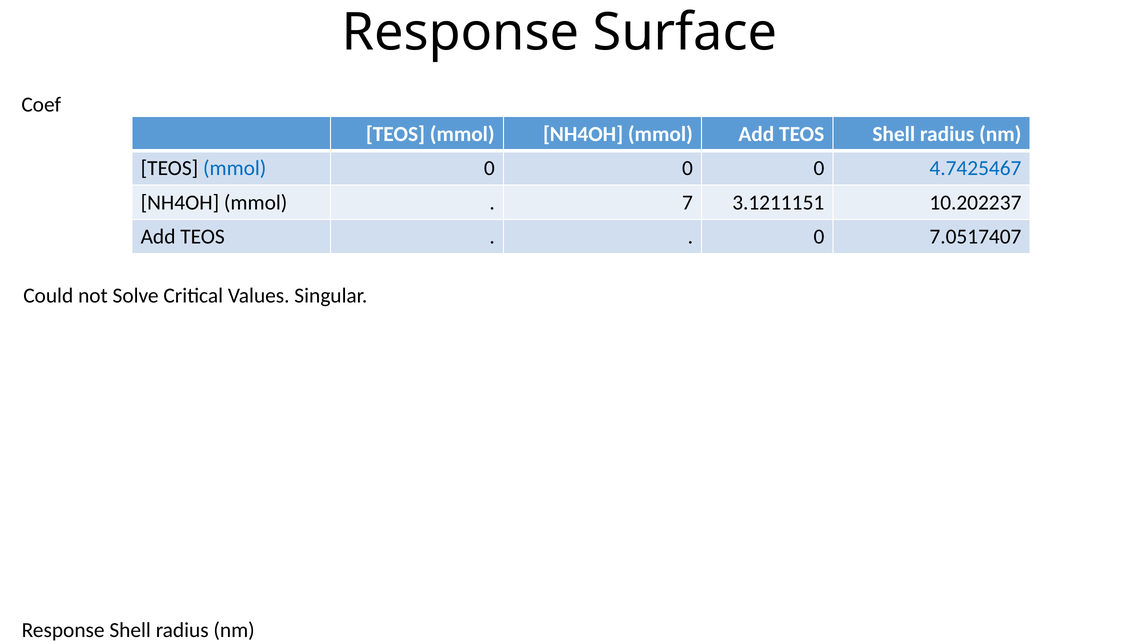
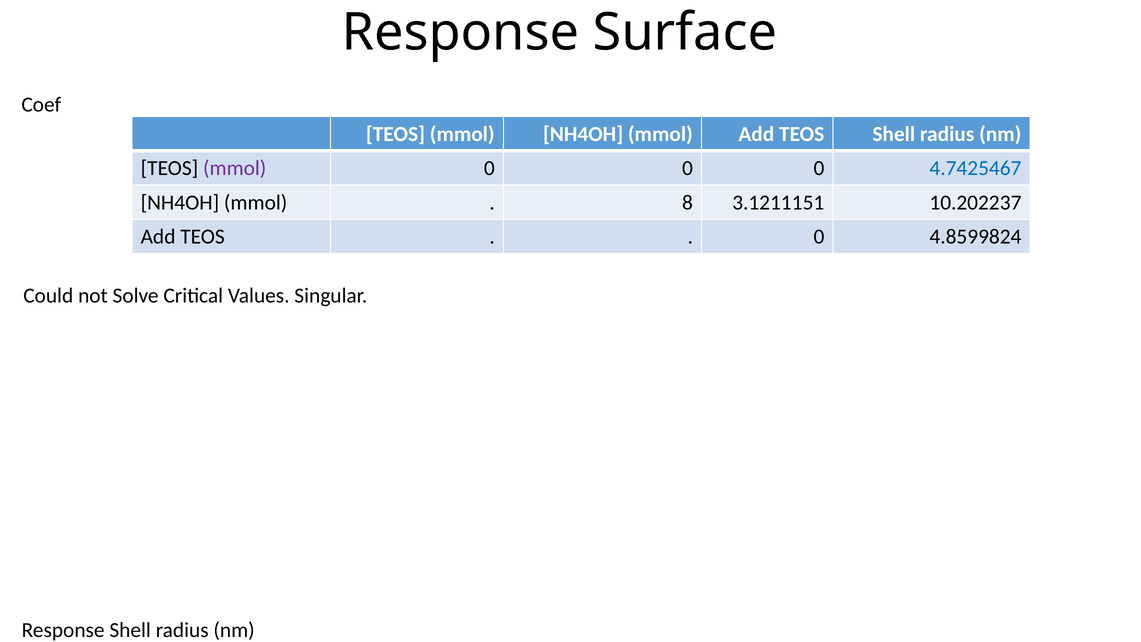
mmol at (235, 168) colour: blue -> purple
7: 7 -> 8
7.0517407: 7.0517407 -> 4.8599824
